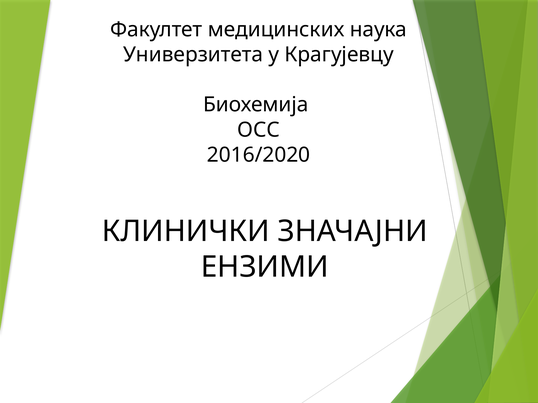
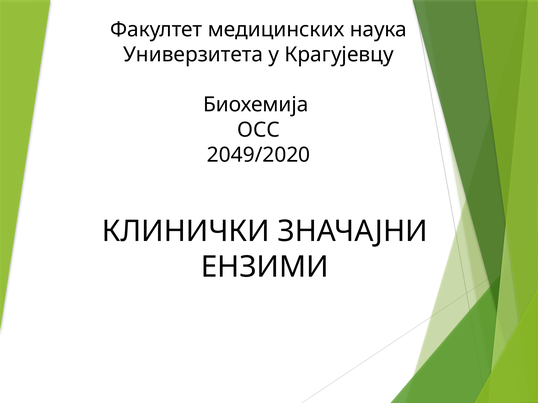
2016/2020: 2016/2020 -> 2049/2020
